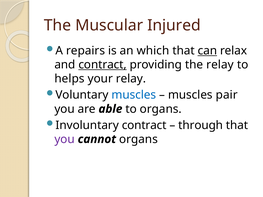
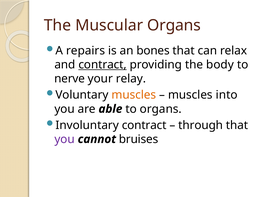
Muscular Injured: Injured -> Organs
which: which -> bones
can underline: present -> none
the relay: relay -> body
helps: helps -> nerve
muscles at (134, 95) colour: blue -> orange
pair: pair -> into
cannot organs: organs -> bruises
